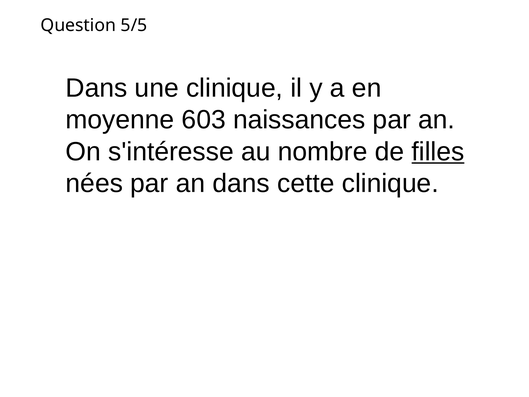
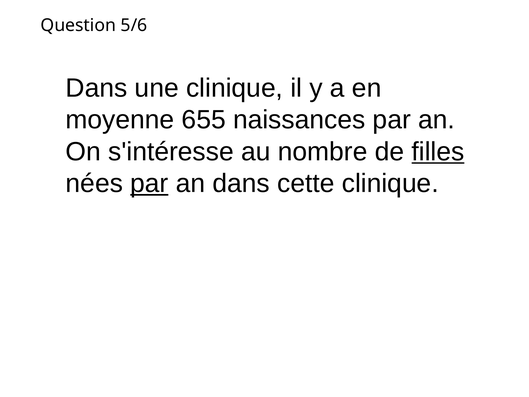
5/5: 5/5 -> 5/6
603: 603 -> 655
par at (149, 183) underline: none -> present
